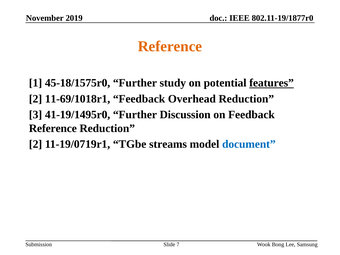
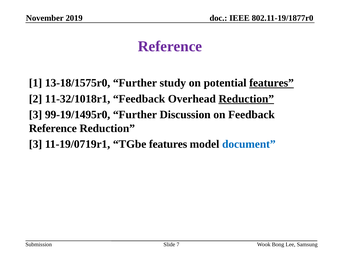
Reference at (170, 46) colour: orange -> purple
45-18/1575r0: 45-18/1575r0 -> 13-18/1575r0
11-69/1018r1: 11-69/1018r1 -> 11-32/1018r1
Reduction at (246, 99) underline: none -> present
41-19/1495r0: 41-19/1495r0 -> 99-19/1495r0
2 at (36, 144): 2 -> 3
TGbe streams: streams -> features
